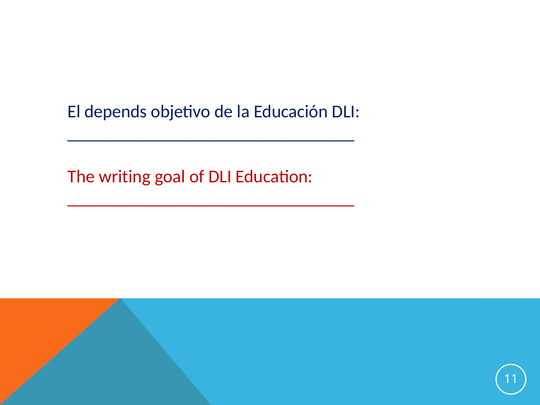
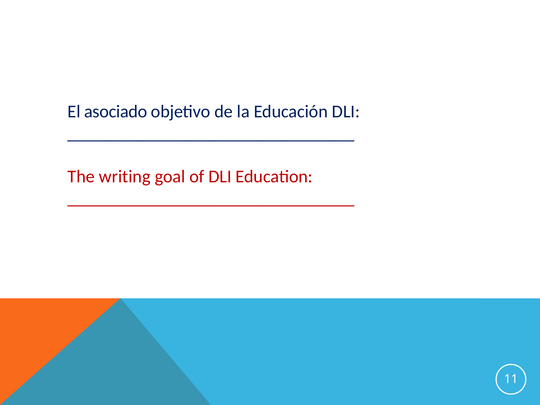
depends: depends -> asociado
